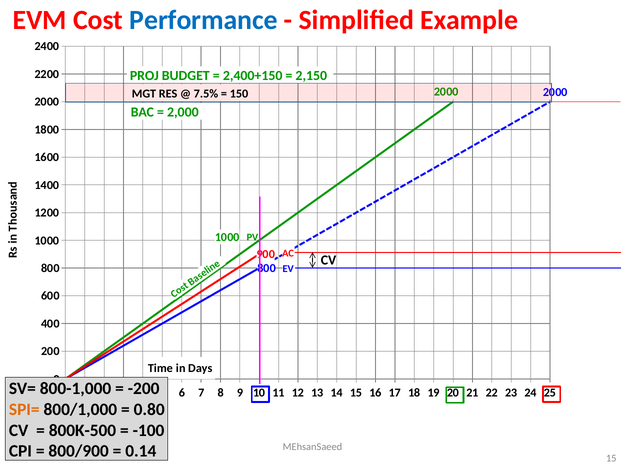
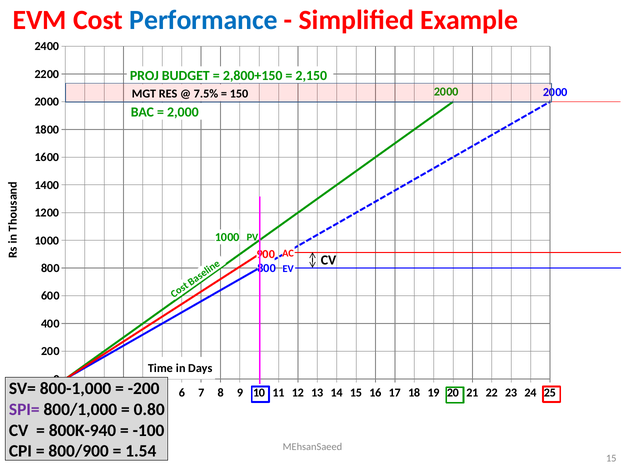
2,400+150: 2,400+150 -> 2,800+150
SPI= colour: orange -> purple
800K-500: 800K-500 -> 800K-940
0.14: 0.14 -> 1.54
